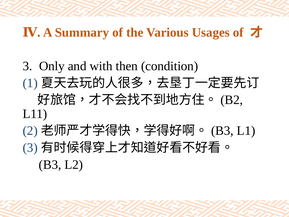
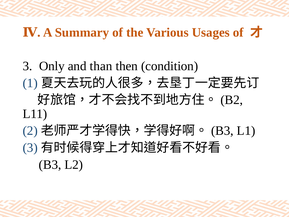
with: with -> than
